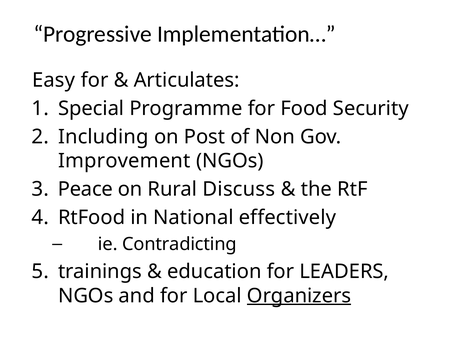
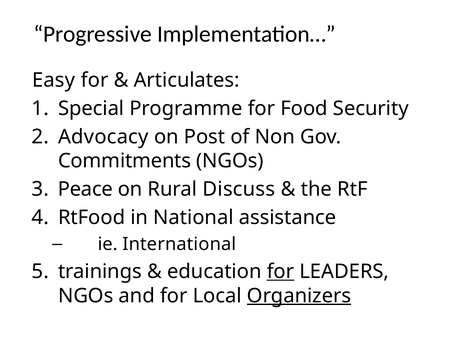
Including: Including -> Advocacy
Improvement: Improvement -> Commitments
effectively: effectively -> assistance
Contradicting: Contradicting -> International
for at (280, 272) underline: none -> present
